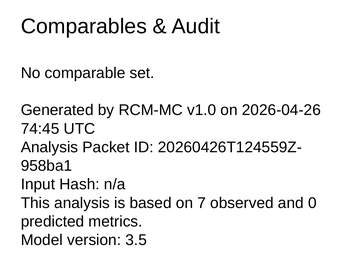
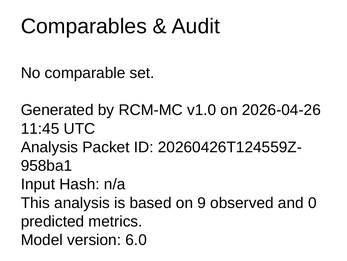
74:45: 74:45 -> 11:45
7: 7 -> 9
3.5: 3.5 -> 6.0
